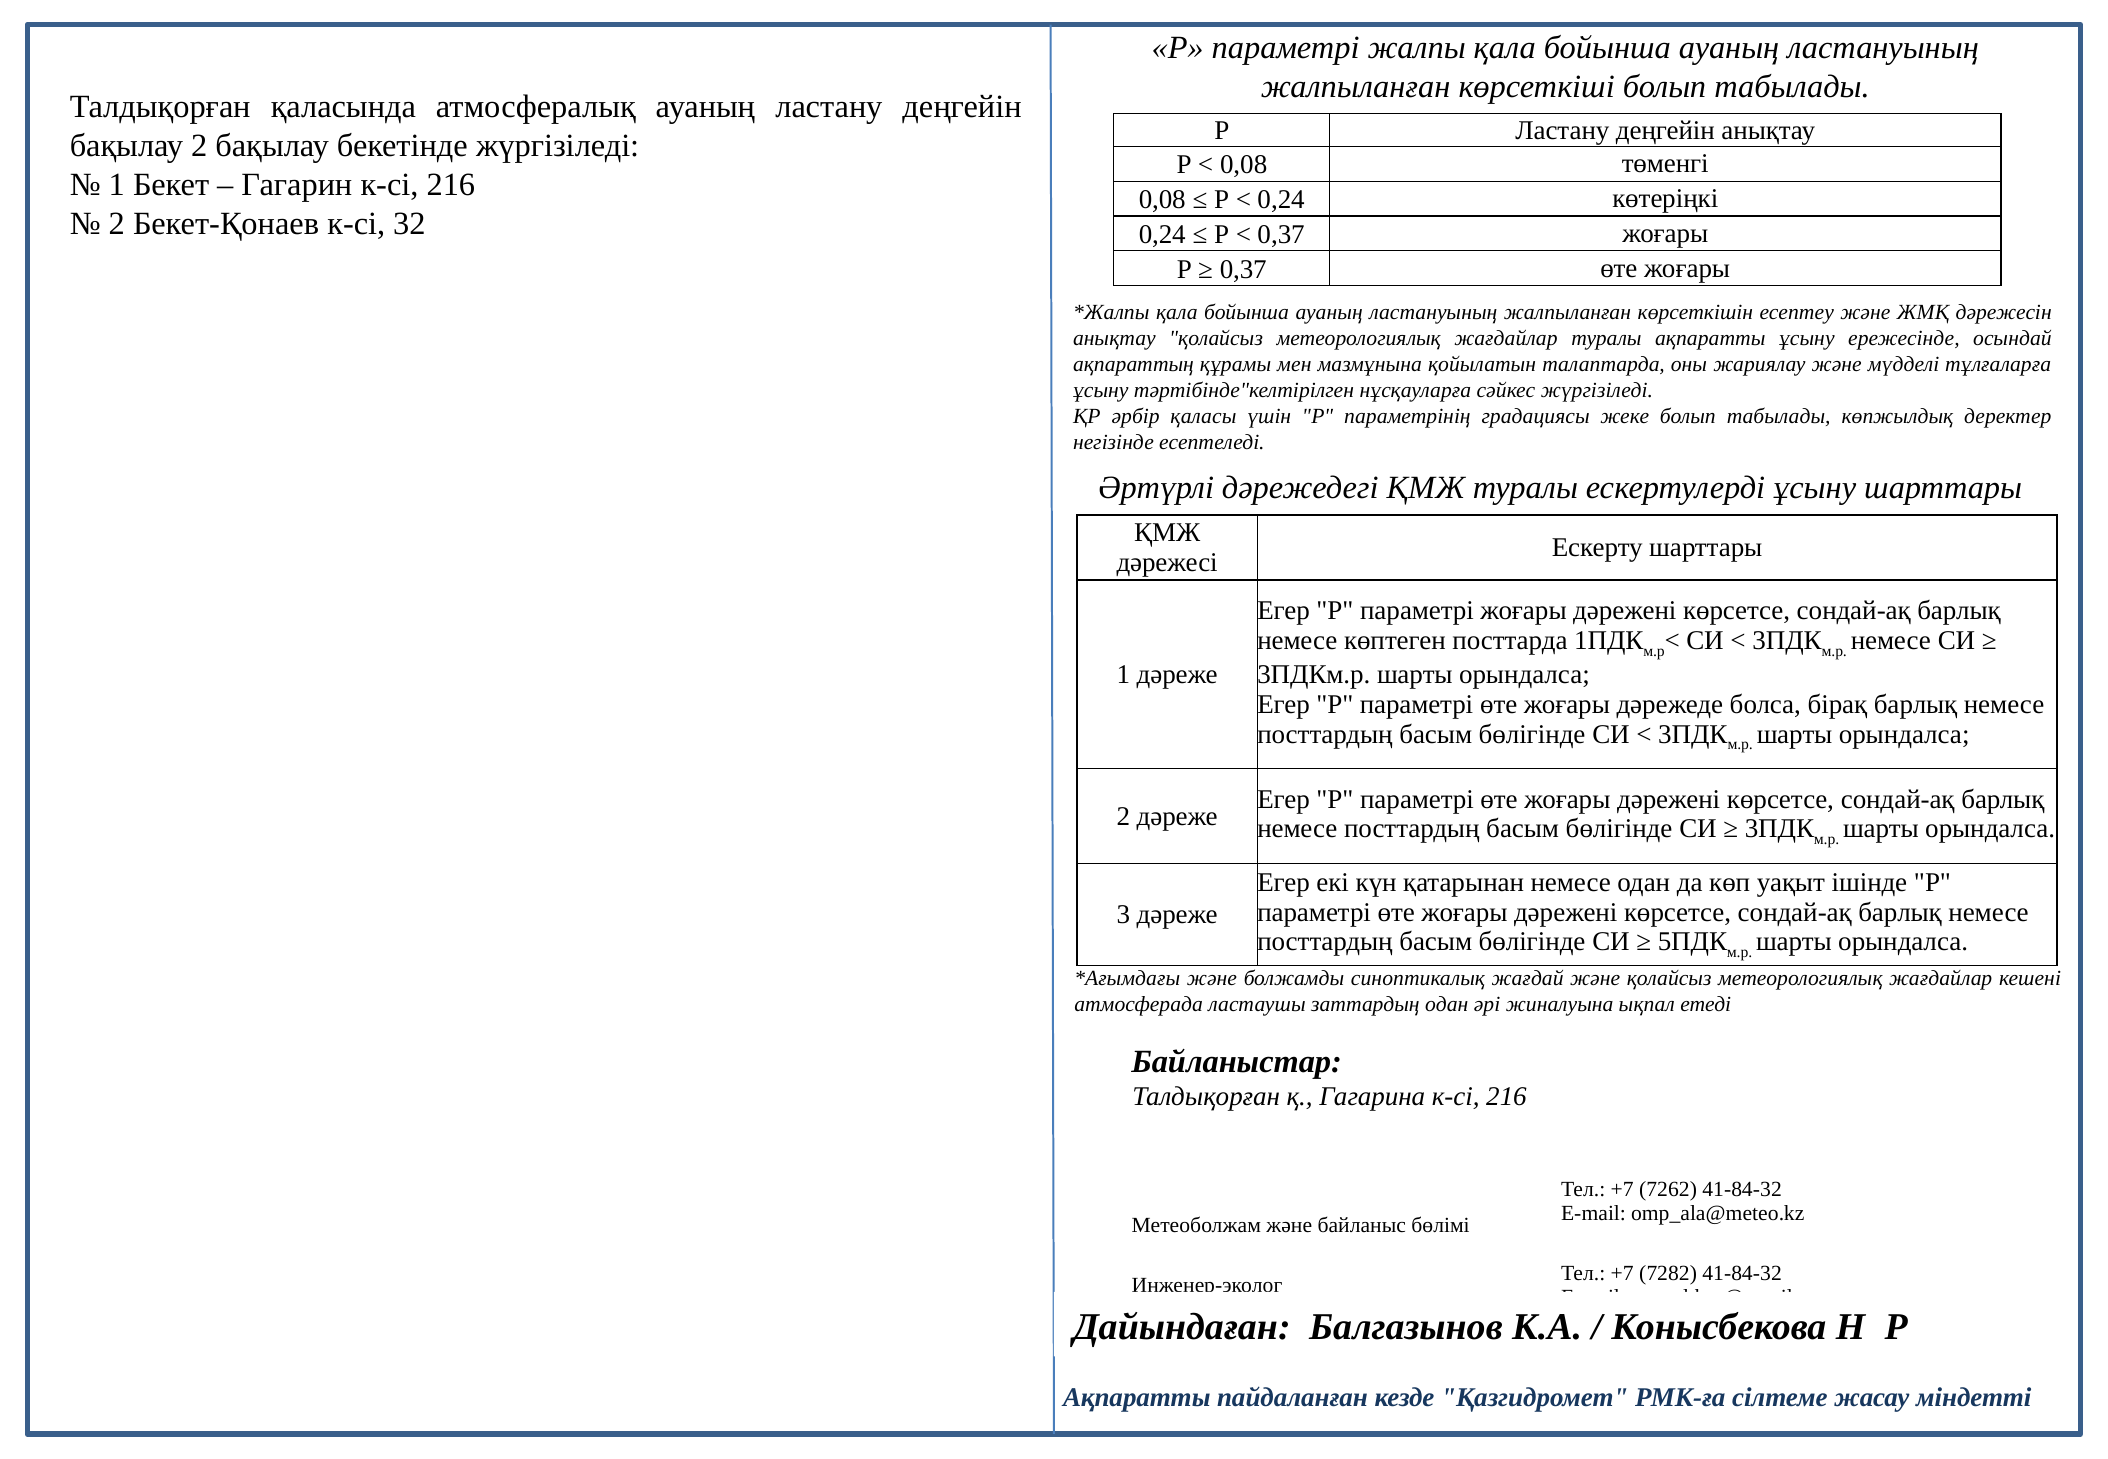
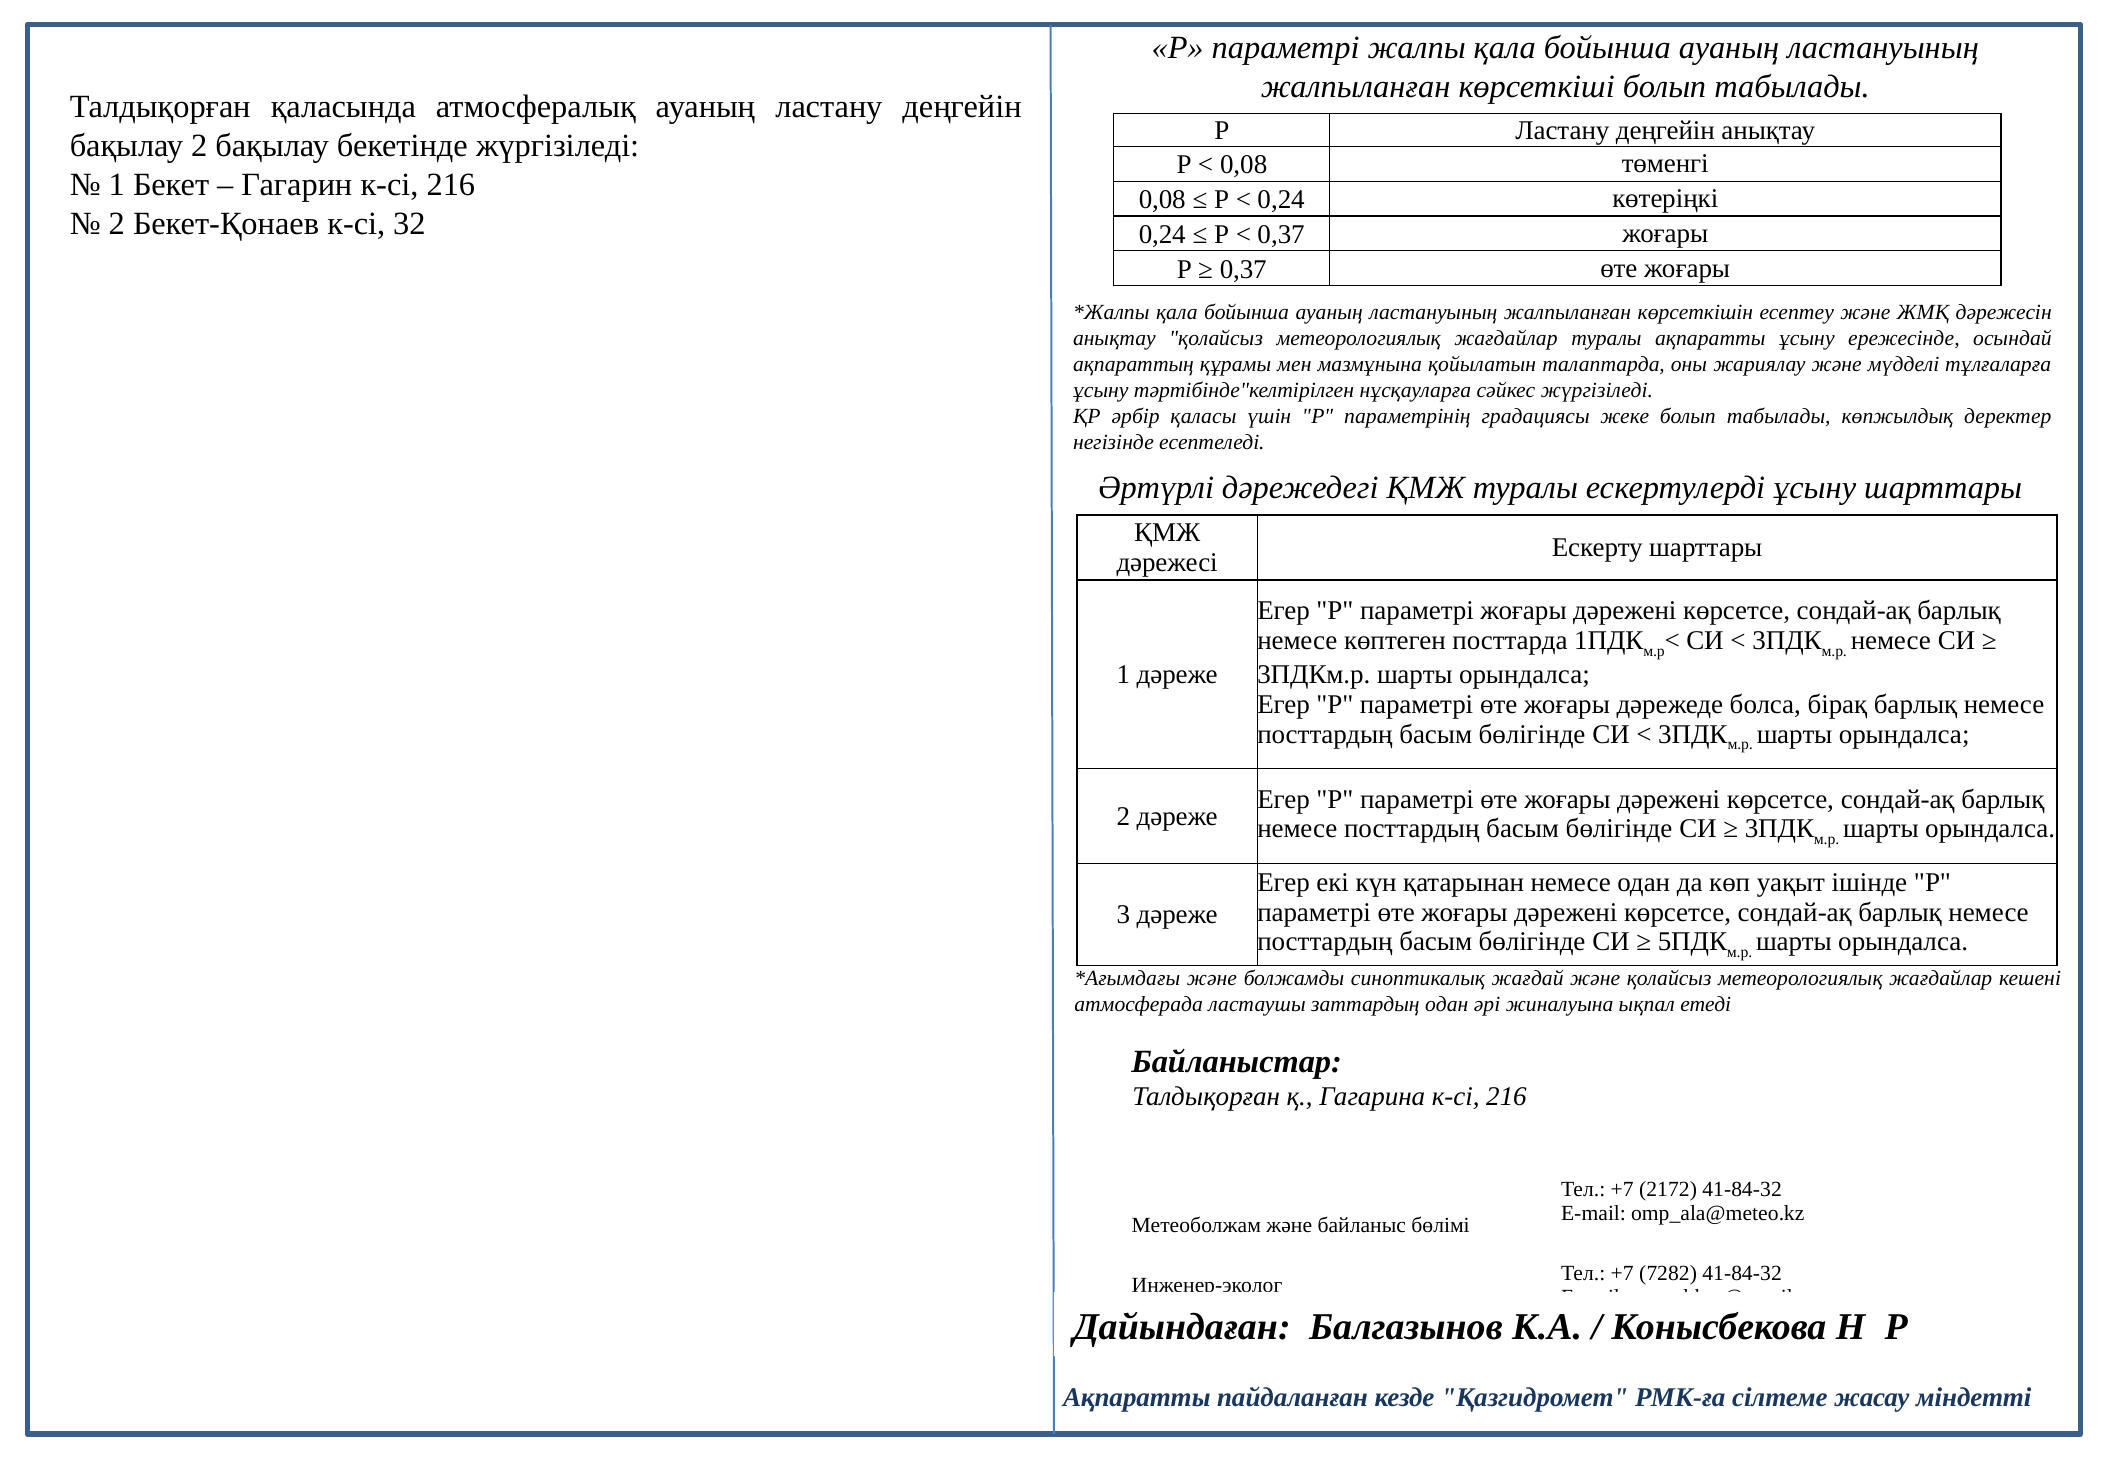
7262: 7262 -> 2172
